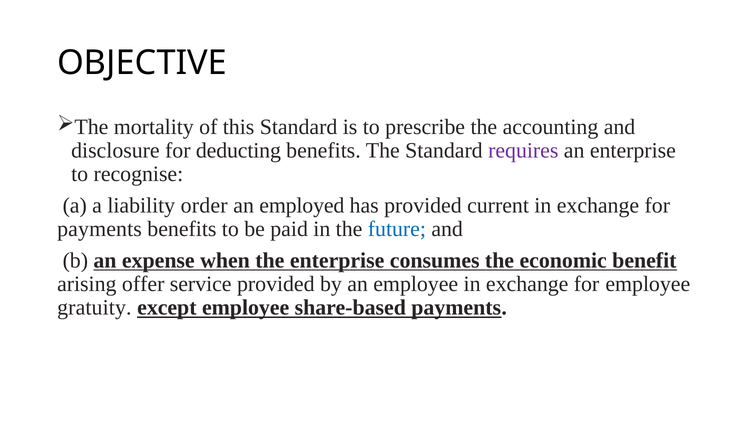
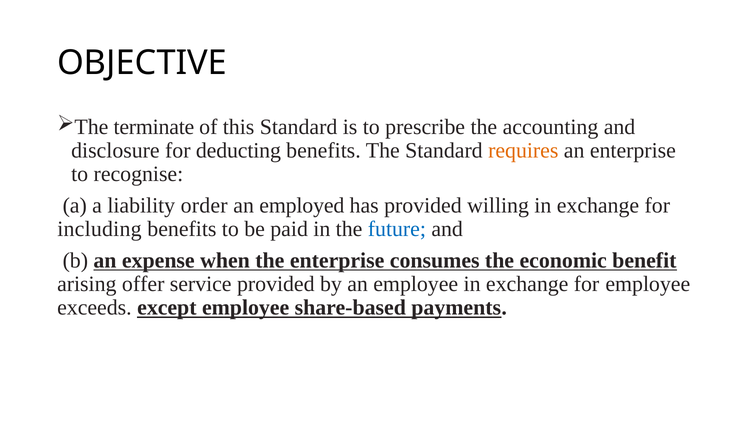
mortality: mortality -> terminate
requires colour: purple -> orange
current: current -> willing
payments at (100, 229): payments -> including
gratuity: gratuity -> exceeds
